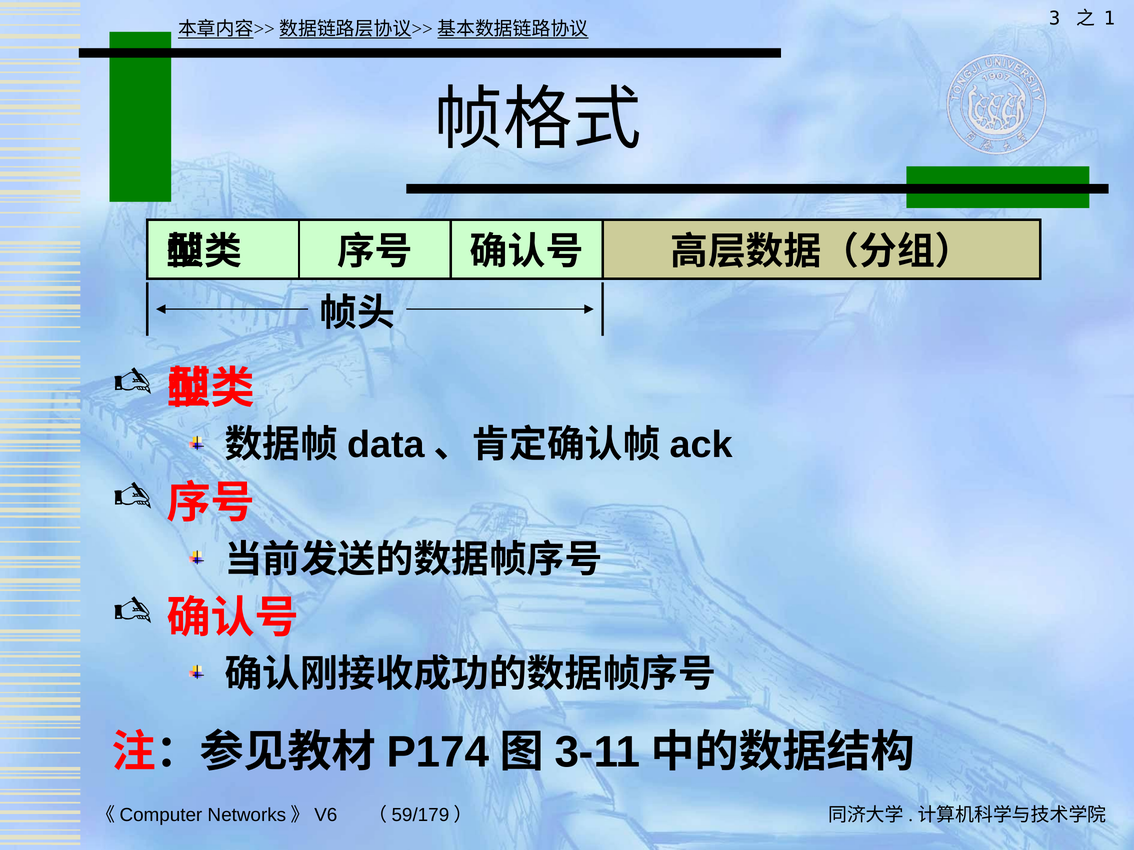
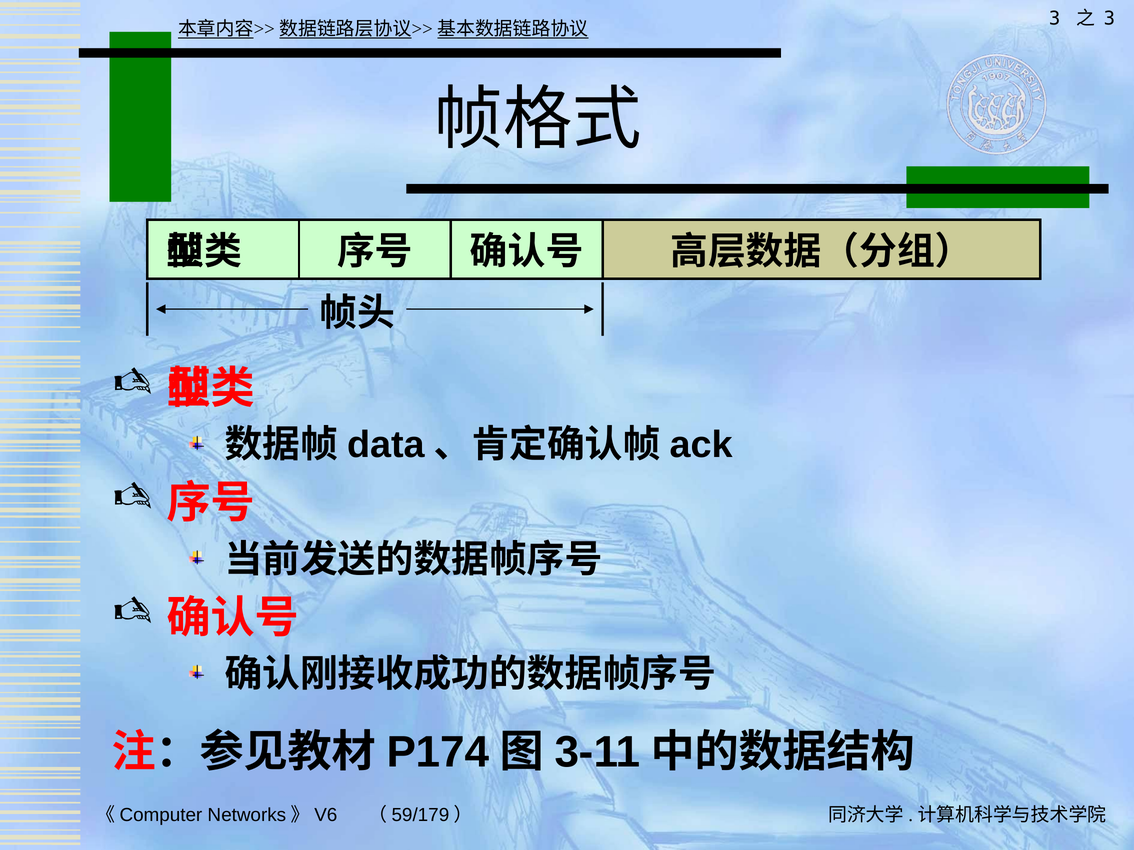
1 at (1109, 18): 1 -> 3
